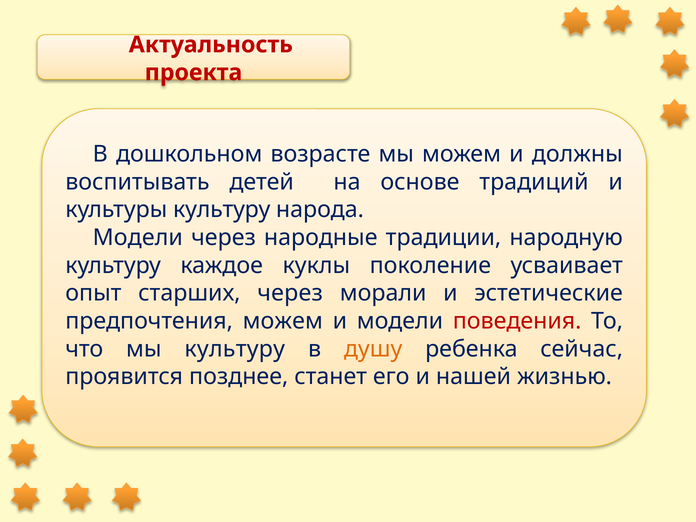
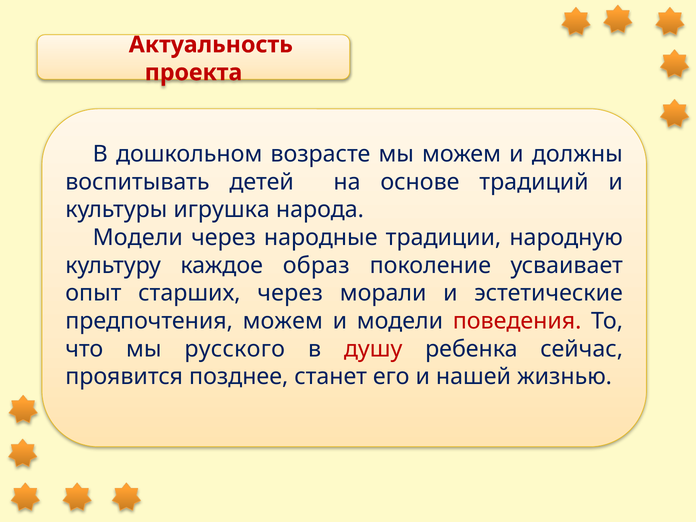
культуры культуру: культуру -> игрушка
куклы: куклы -> образ
мы культуру: культуру -> русского
душу colour: orange -> red
